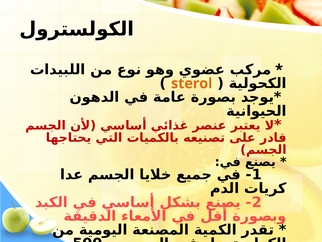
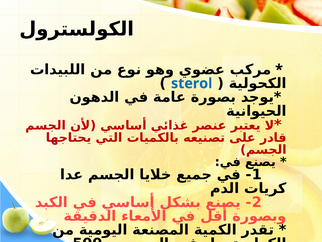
sterol colour: orange -> blue
